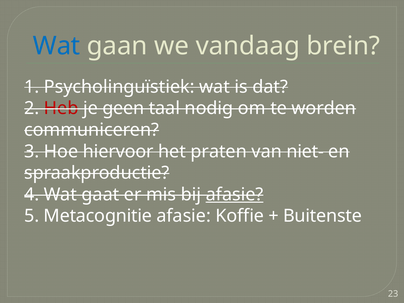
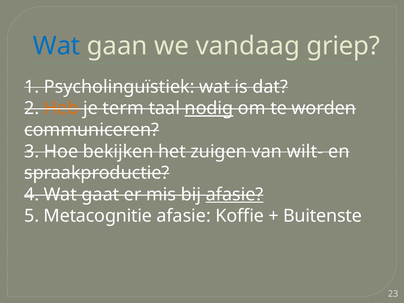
brein: brein -> griep
Heb colour: red -> orange
geen: geen -> term
nodig underline: none -> present
hiervoor: hiervoor -> bekijken
praten: praten -> zuigen
niet-: niet- -> wilt-
